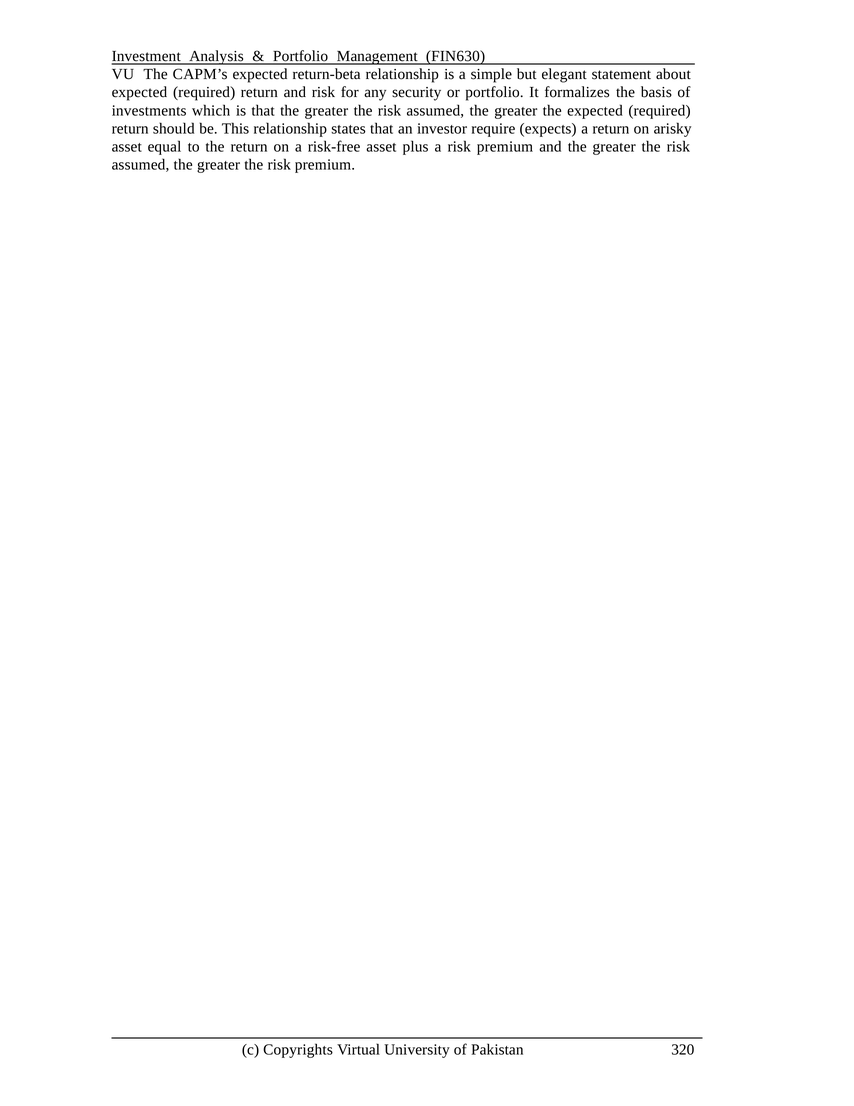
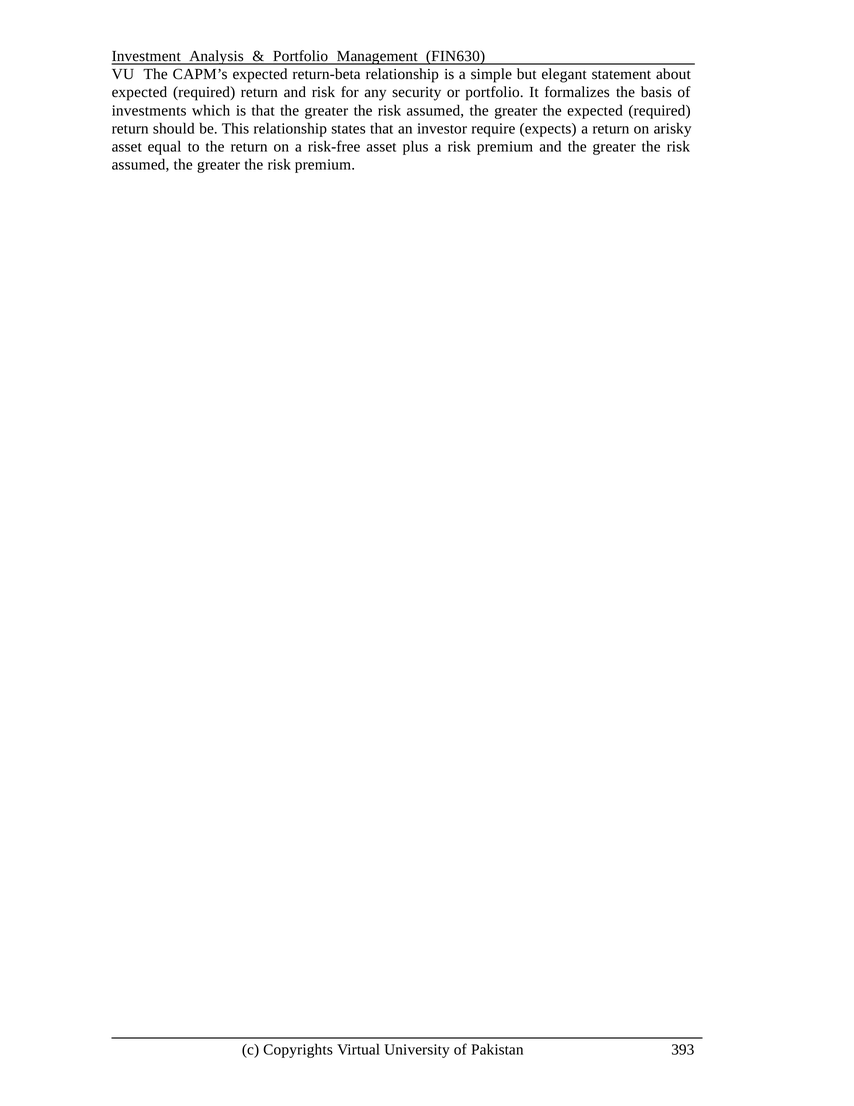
320: 320 -> 393
